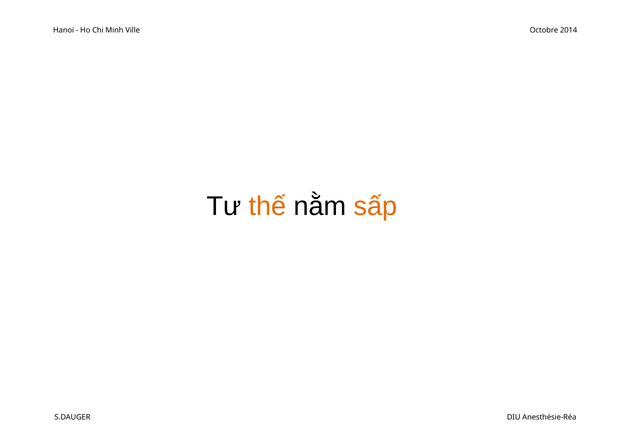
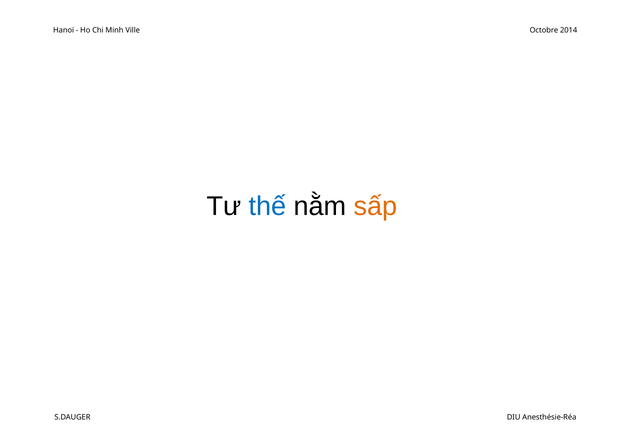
thế colour: orange -> blue
